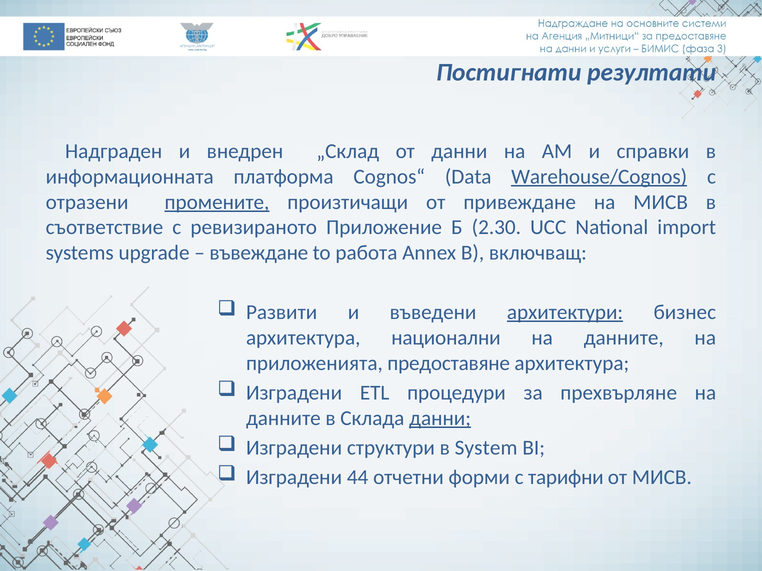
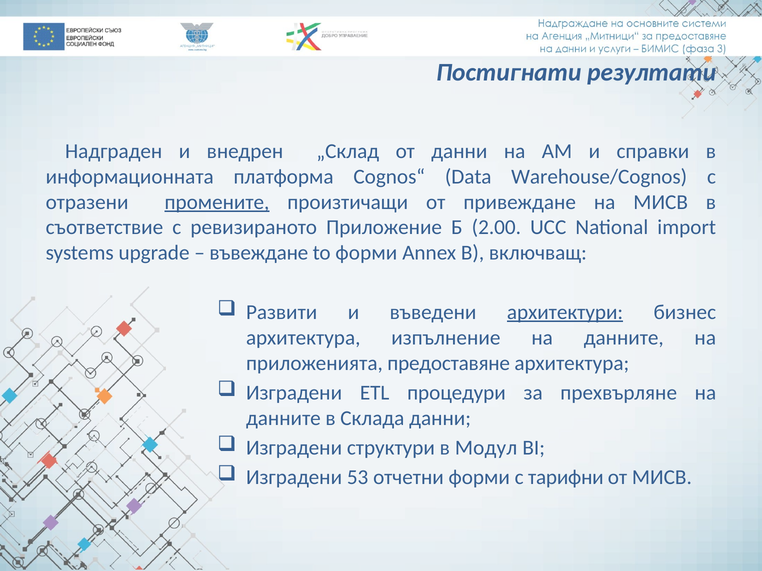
Warehouse/Cognos underline: present -> none
2.30: 2.30 -> 2.00
to работа: работа -> форми
национални: национални -> изпълнение
данни at (440, 418) underline: present -> none
System: System -> Модул
44: 44 -> 53
